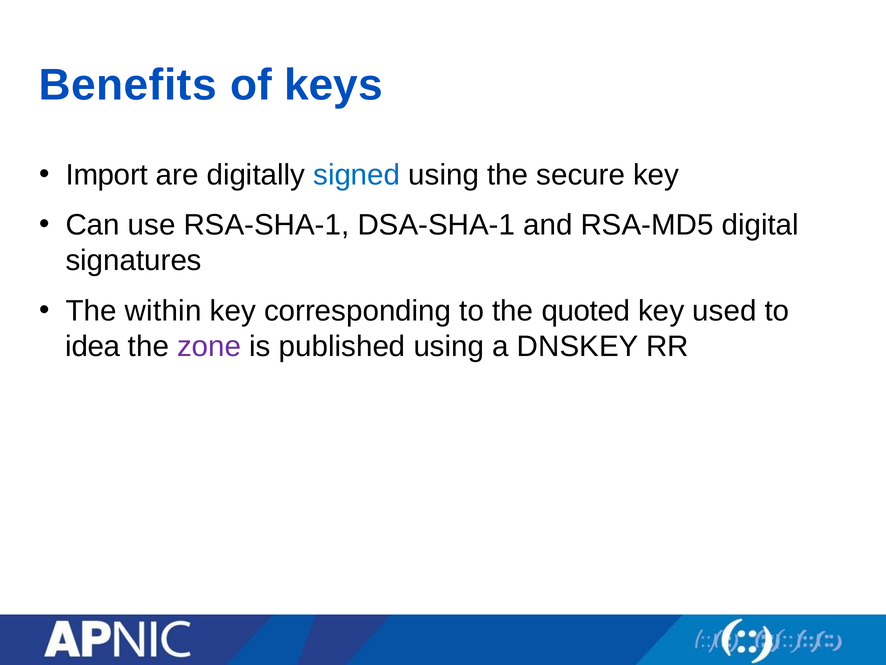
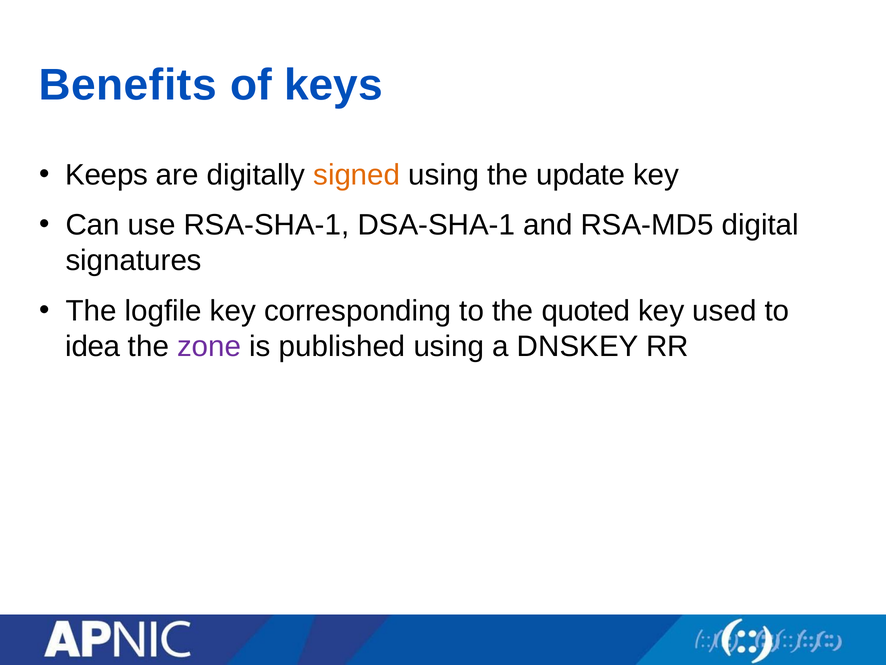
Import: Import -> Keeps
signed colour: blue -> orange
secure: secure -> update
within: within -> logfile
